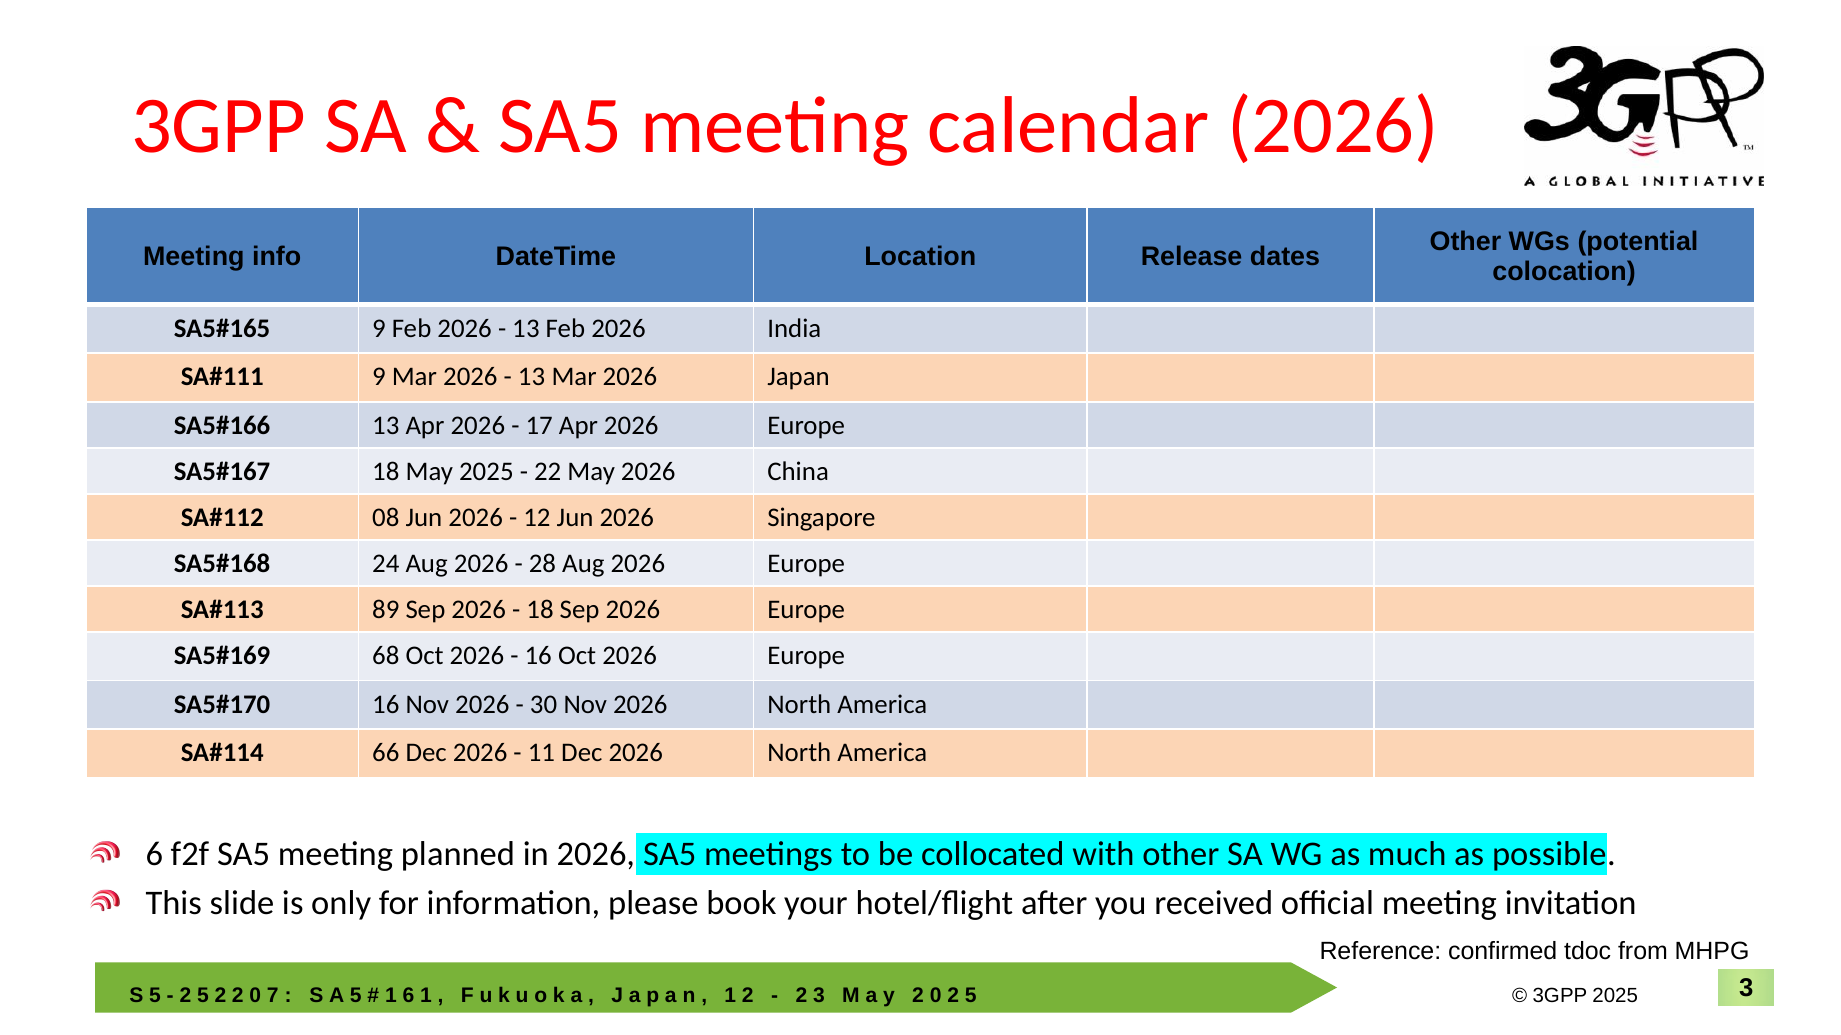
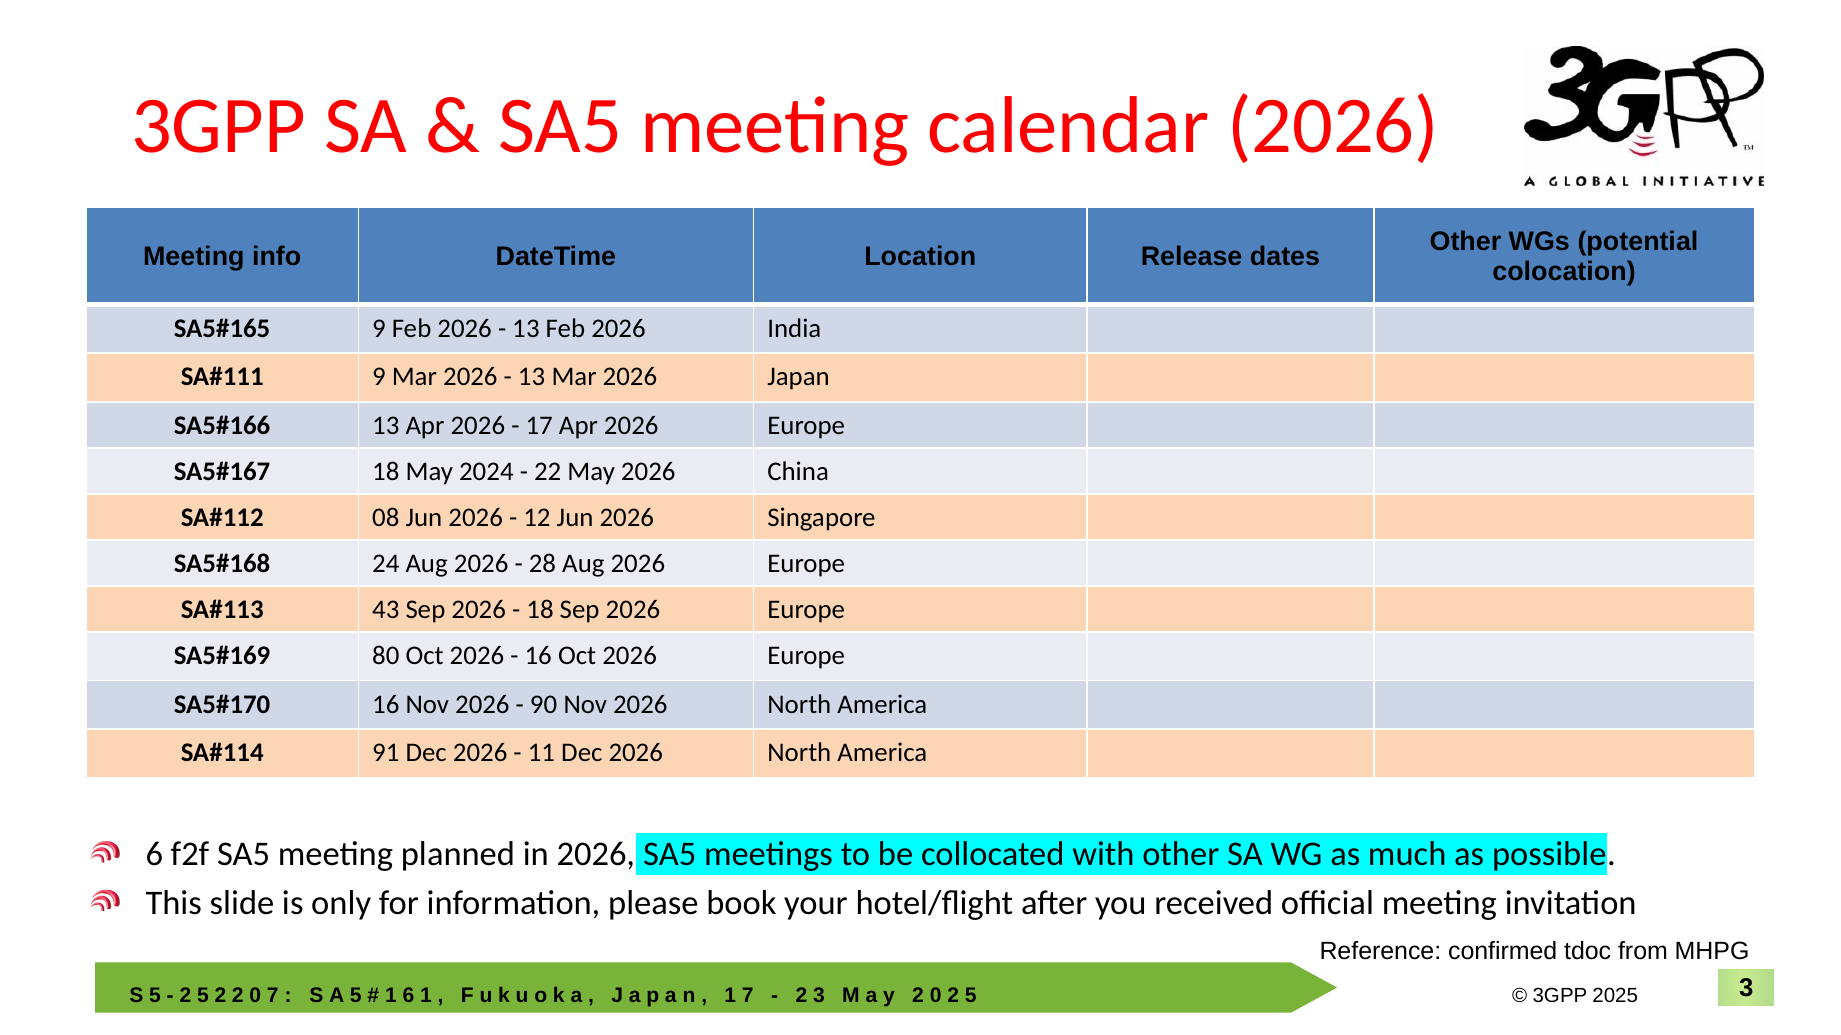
May 2025: 2025 -> 2024
89: 89 -> 43
68: 68 -> 80
30: 30 -> 90
66: 66 -> 91
2 at (748, 996): 2 -> 7
